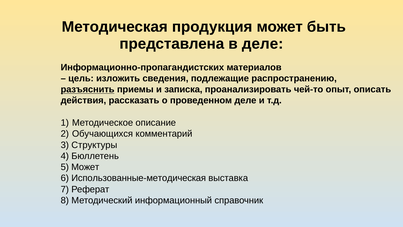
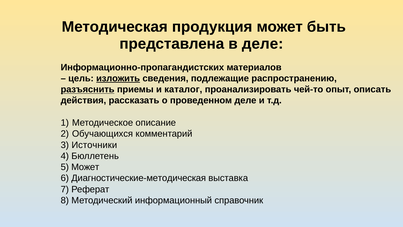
изложить underline: none -> present
записка: записка -> каталог
Структуры: Структуры -> Источники
Использованные-методическая: Использованные-методическая -> Диагностические-методическая
